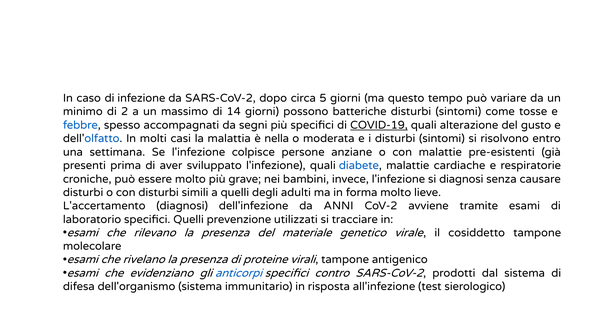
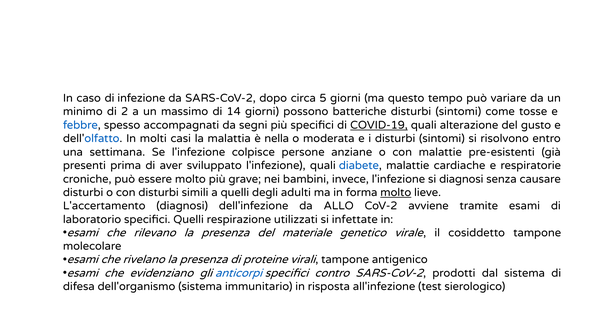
molto at (396, 192) underline: none -> present
ANNI: ANNI -> ALLO
prevenzione: prevenzione -> respirazione
tracciare: tracciare -> infettate
